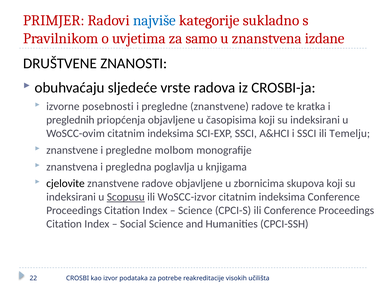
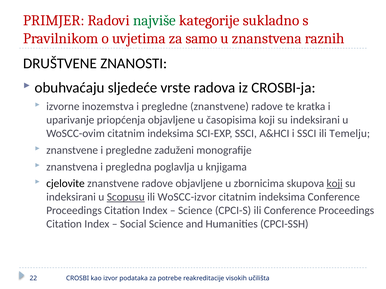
najviše colour: blue -> green
izdane: izdane -> raznih
posebnosti: posebnosti -> inozemstva
preglednih: preglednih -> uparivanje
molbom: molbom -> zaduženi
koji at (335, 184) underline: none -> present
